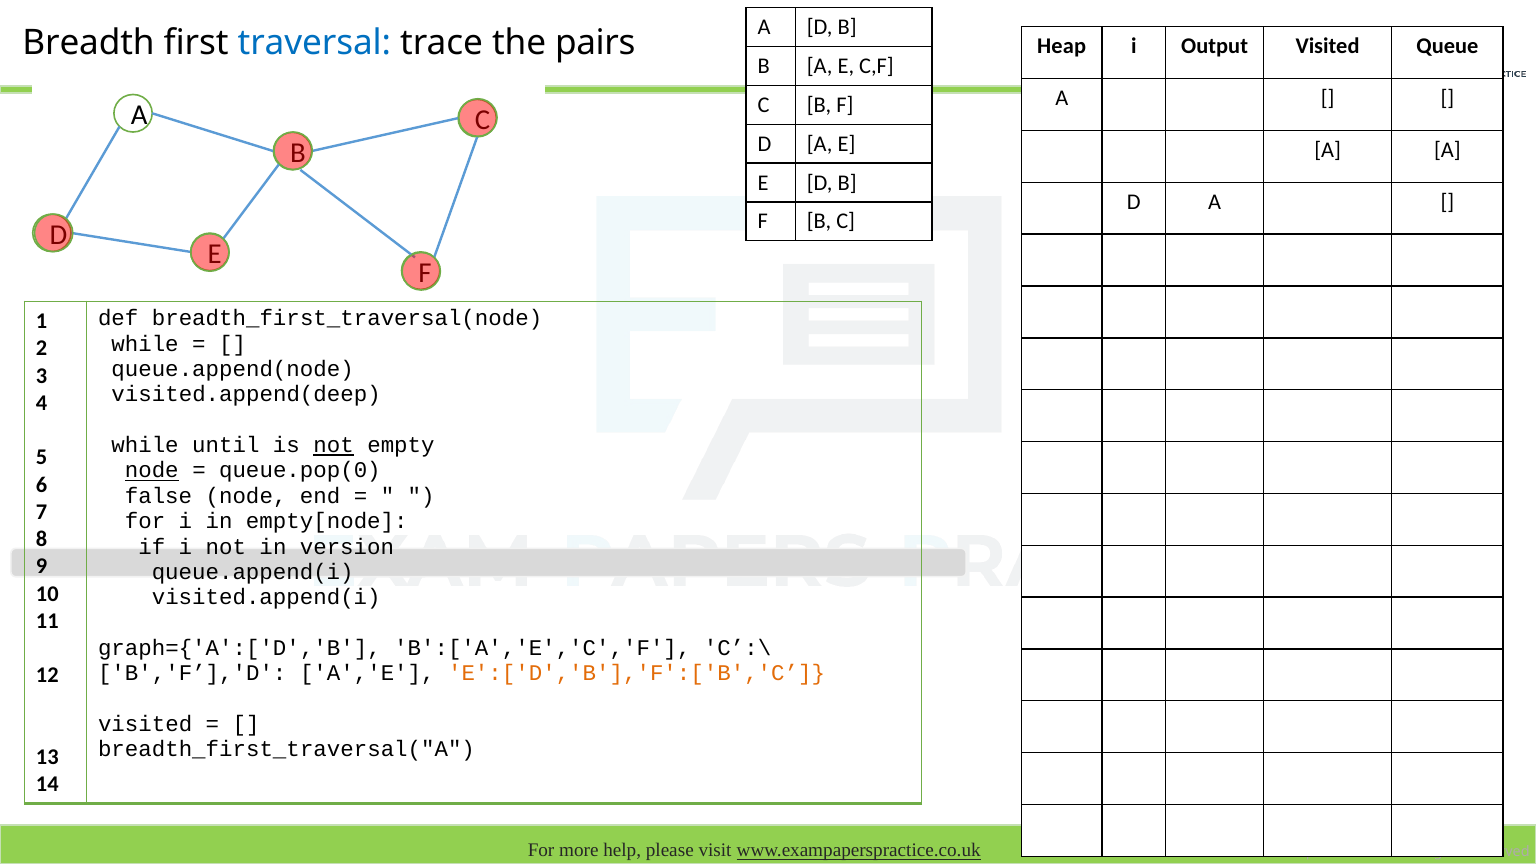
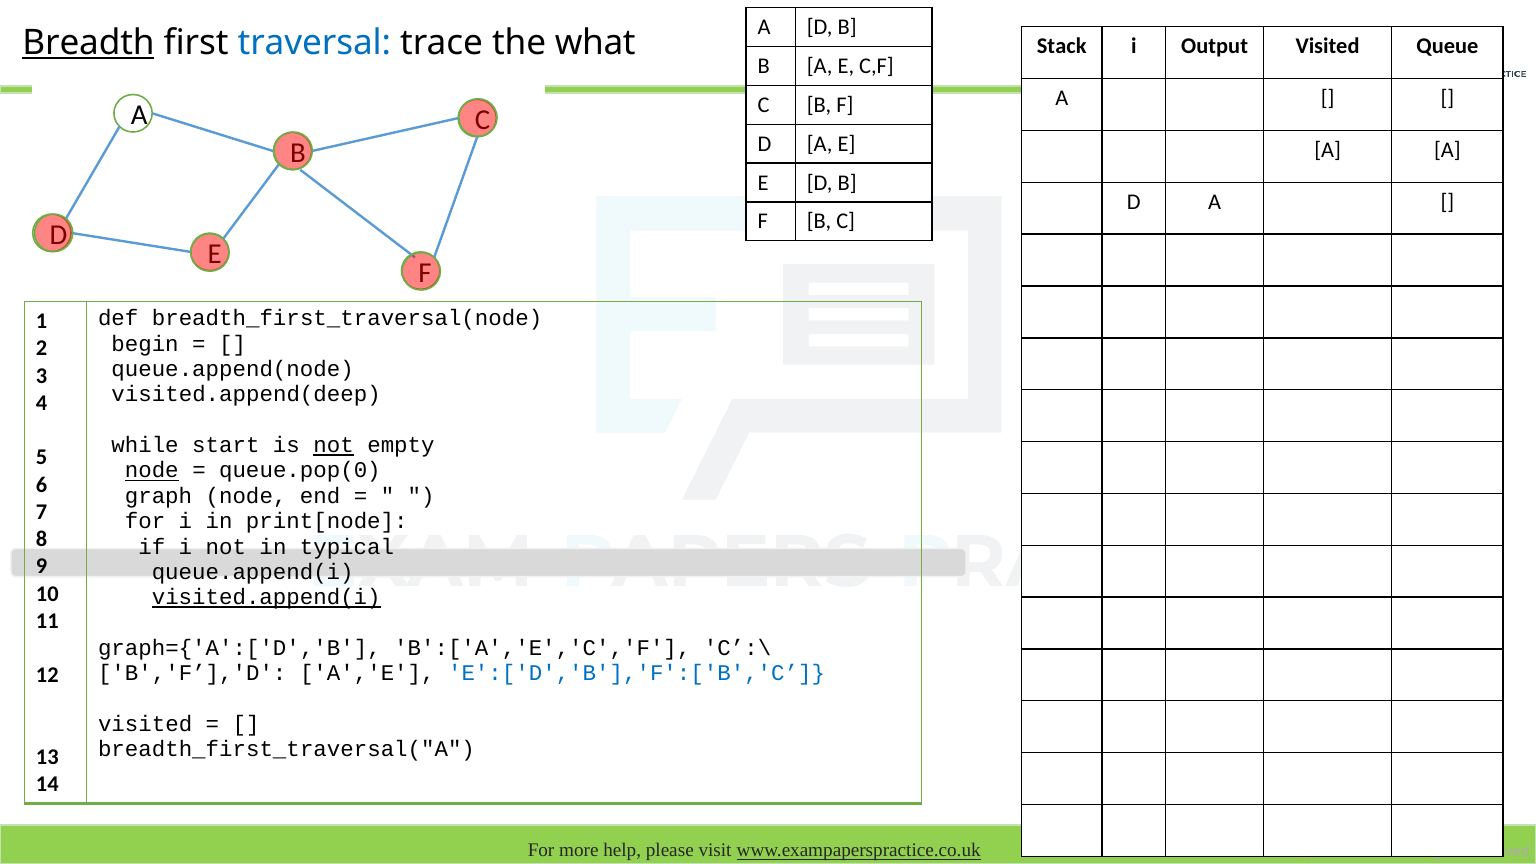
Breadth underline: none -> present
pairs: pairs -> what
Heap: Heap -> Stack
while at (145, 344): while -> begin
until: until -> start
false: false -> graph
empty[node: empty[node -> print[node
version: version -> typical
visited.append(i underline: none -> present
E':['D','B'],'F':['B','C colour: orange -> blue
